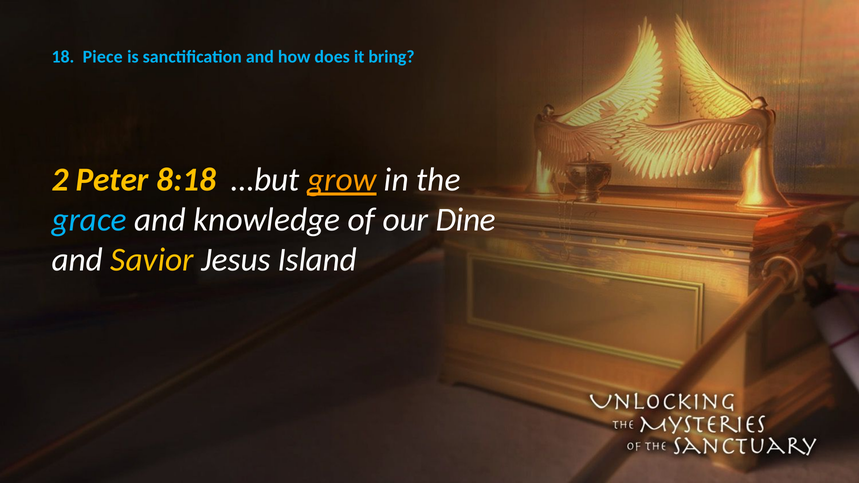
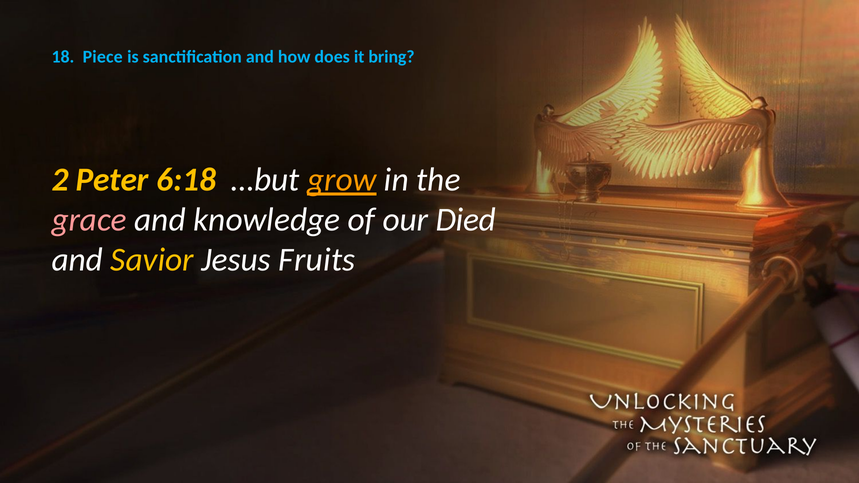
8:18: 8:18 -> 6:18
grace colour: light blue -> pink
Dine: Dine -> Died
Island: Island -> Fruits
